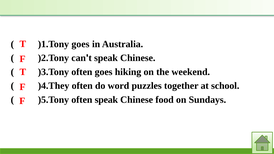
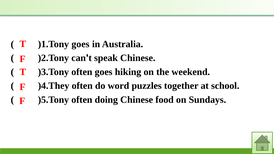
often speak: speak -> doing
